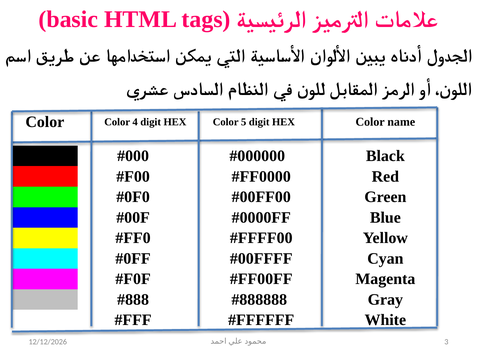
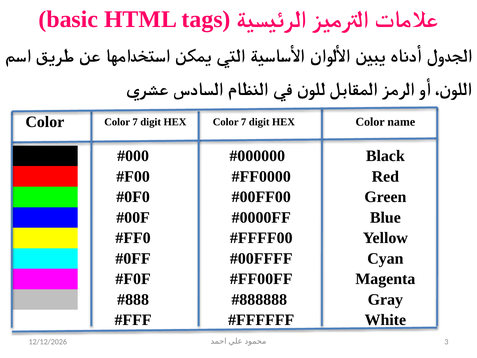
Color Color 4: 4 -> 7
HEX Color 5: 5 -> 7
